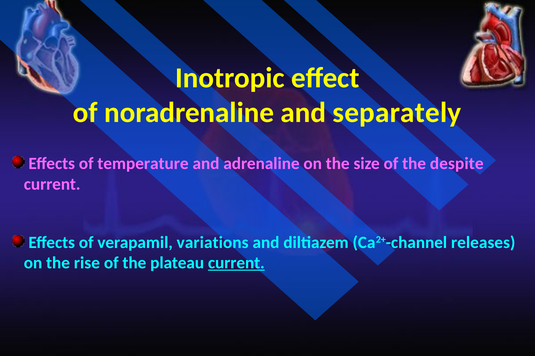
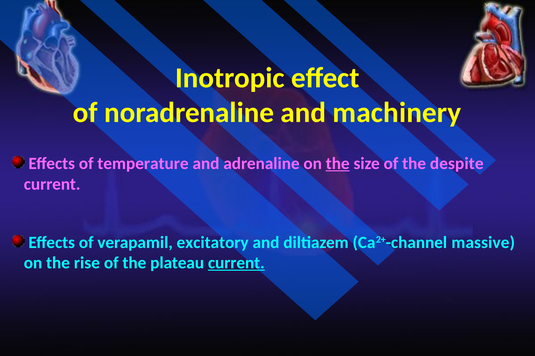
separately: separately -> machinery
the at (338, 164) underline: none -> present
variations: variations -> excitatory
releases: releases -> massive
